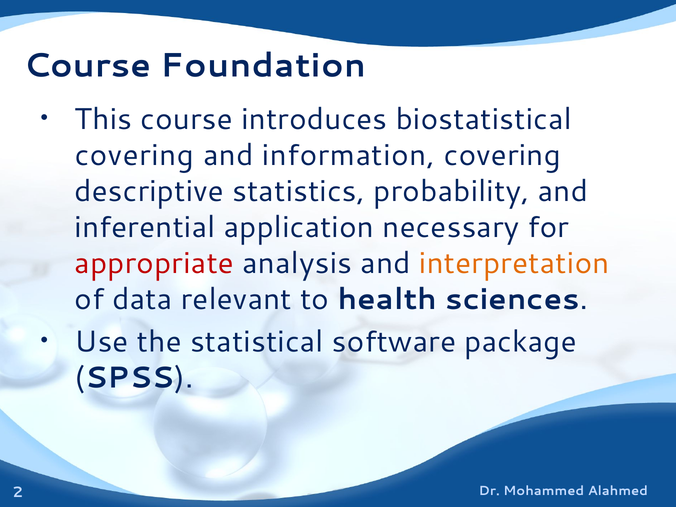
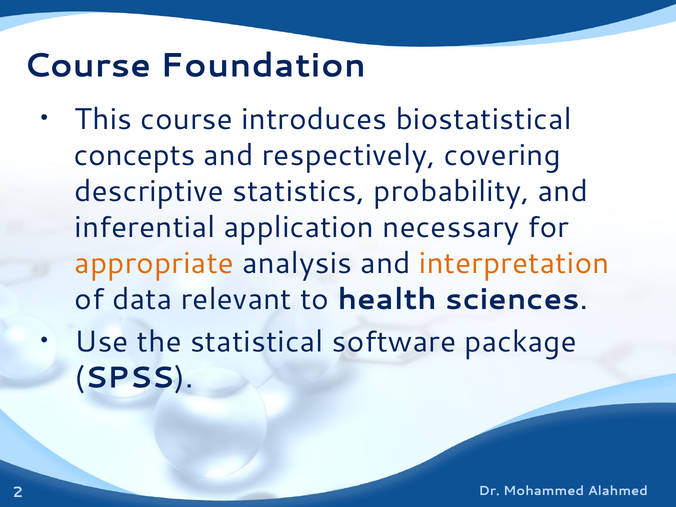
covering at (134, 155): covering -> concepts
information: information -> respectively
appropriate colour: red -> orange
